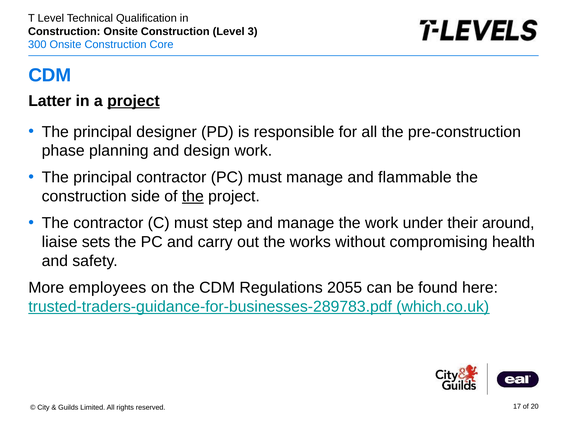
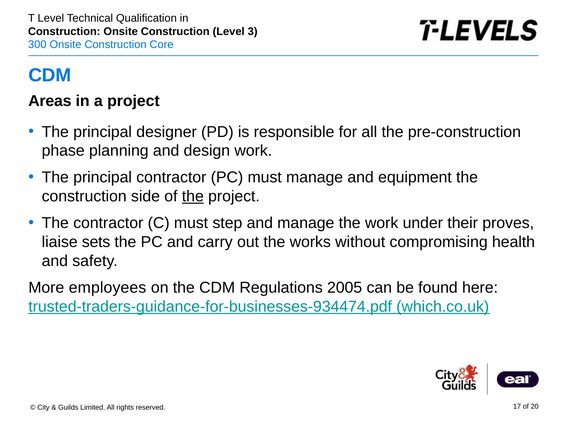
Latter: Latter -> Areas
project at (133, 101) underline: present -> none
flammable: flammable -> equipment
around: around -> proves
2055: 2055 -> 2005
trusted-traders-guidance-for-businesses-289783.pdf: trusted-traders-guidance-for-businesses-289783.pdf -> trusted-traders-guidance-for-businesses-934474.pdf
